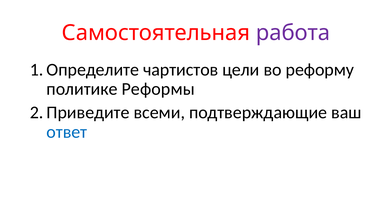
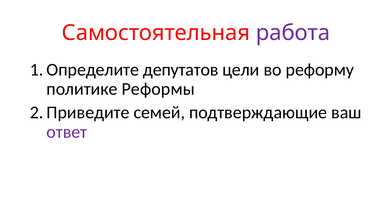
чартистов: чартистов -> депутатов
всеми: всеми -> семей
ответ colour: blue -> purple
